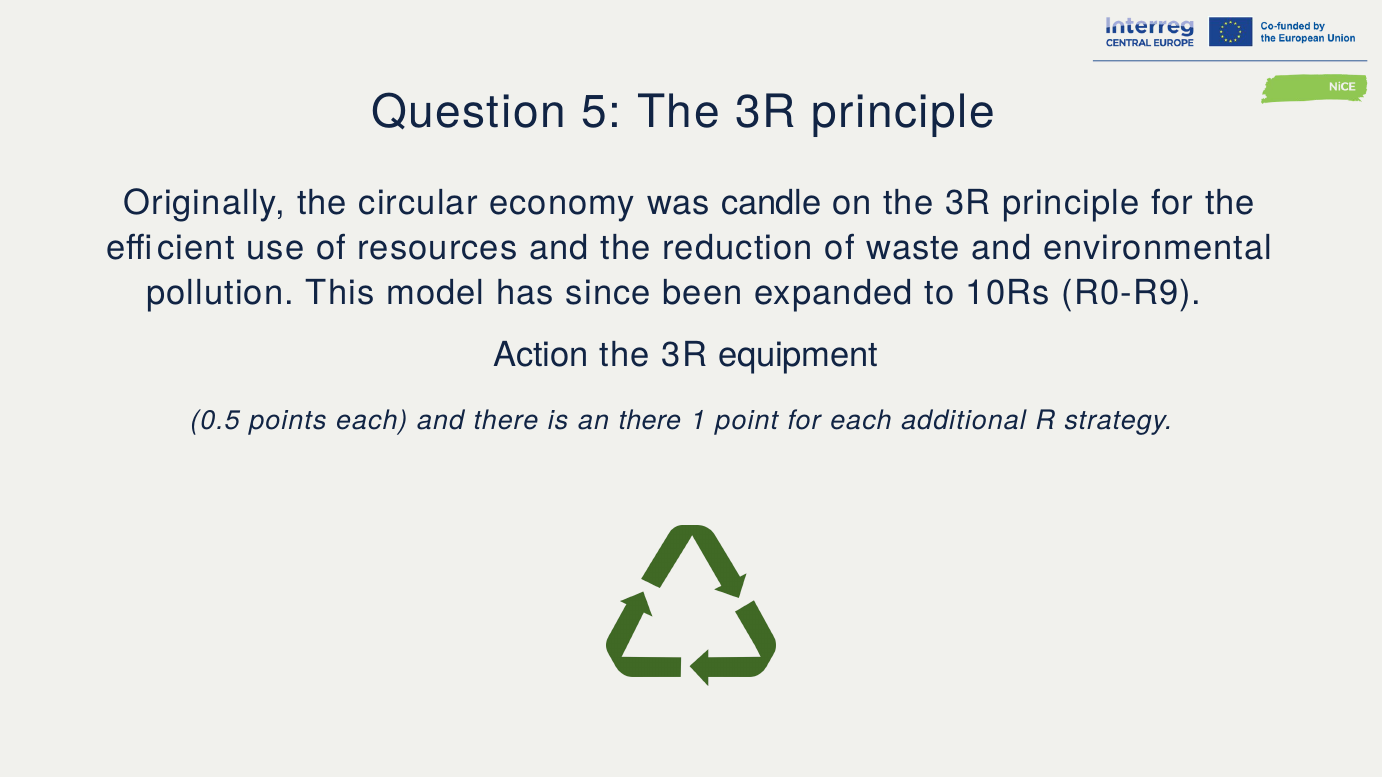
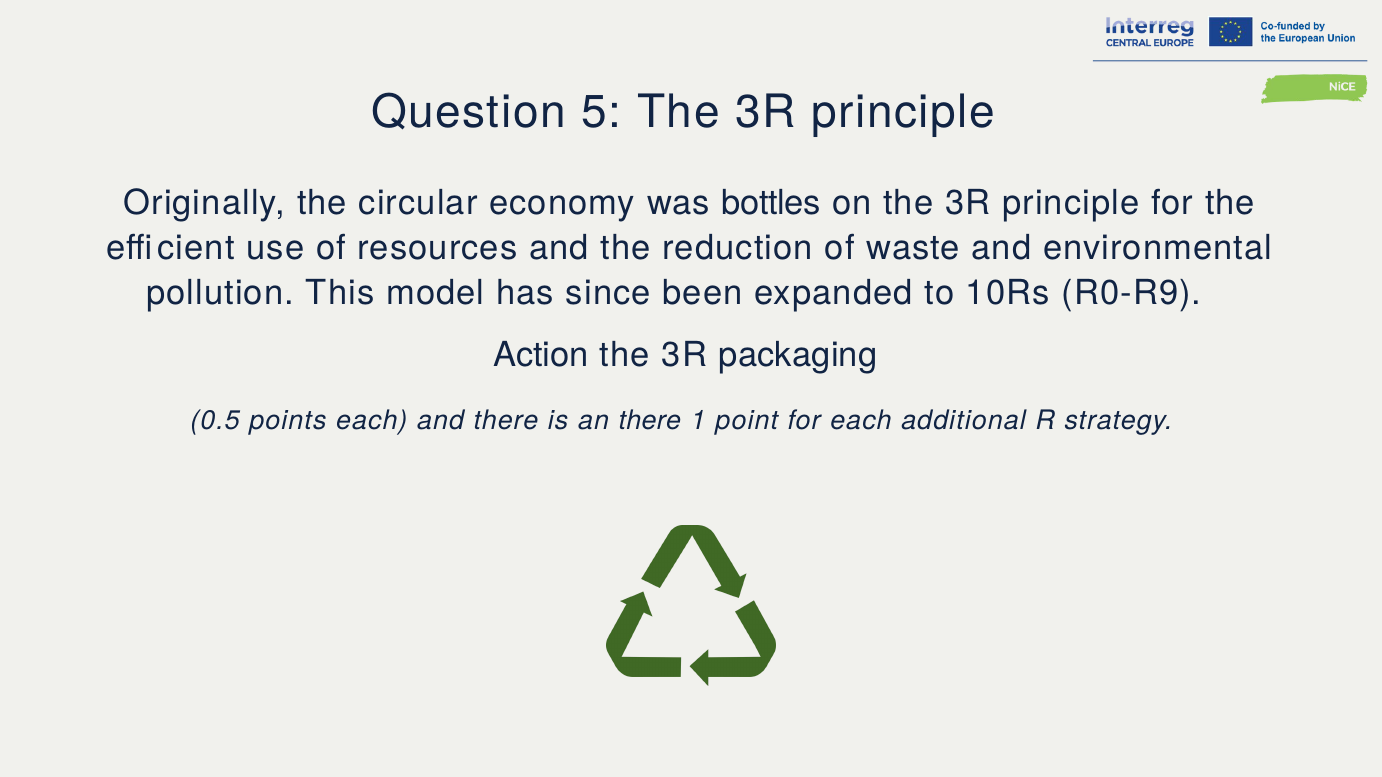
candle: candle -> bottles
equipment: equipment -> packaging
